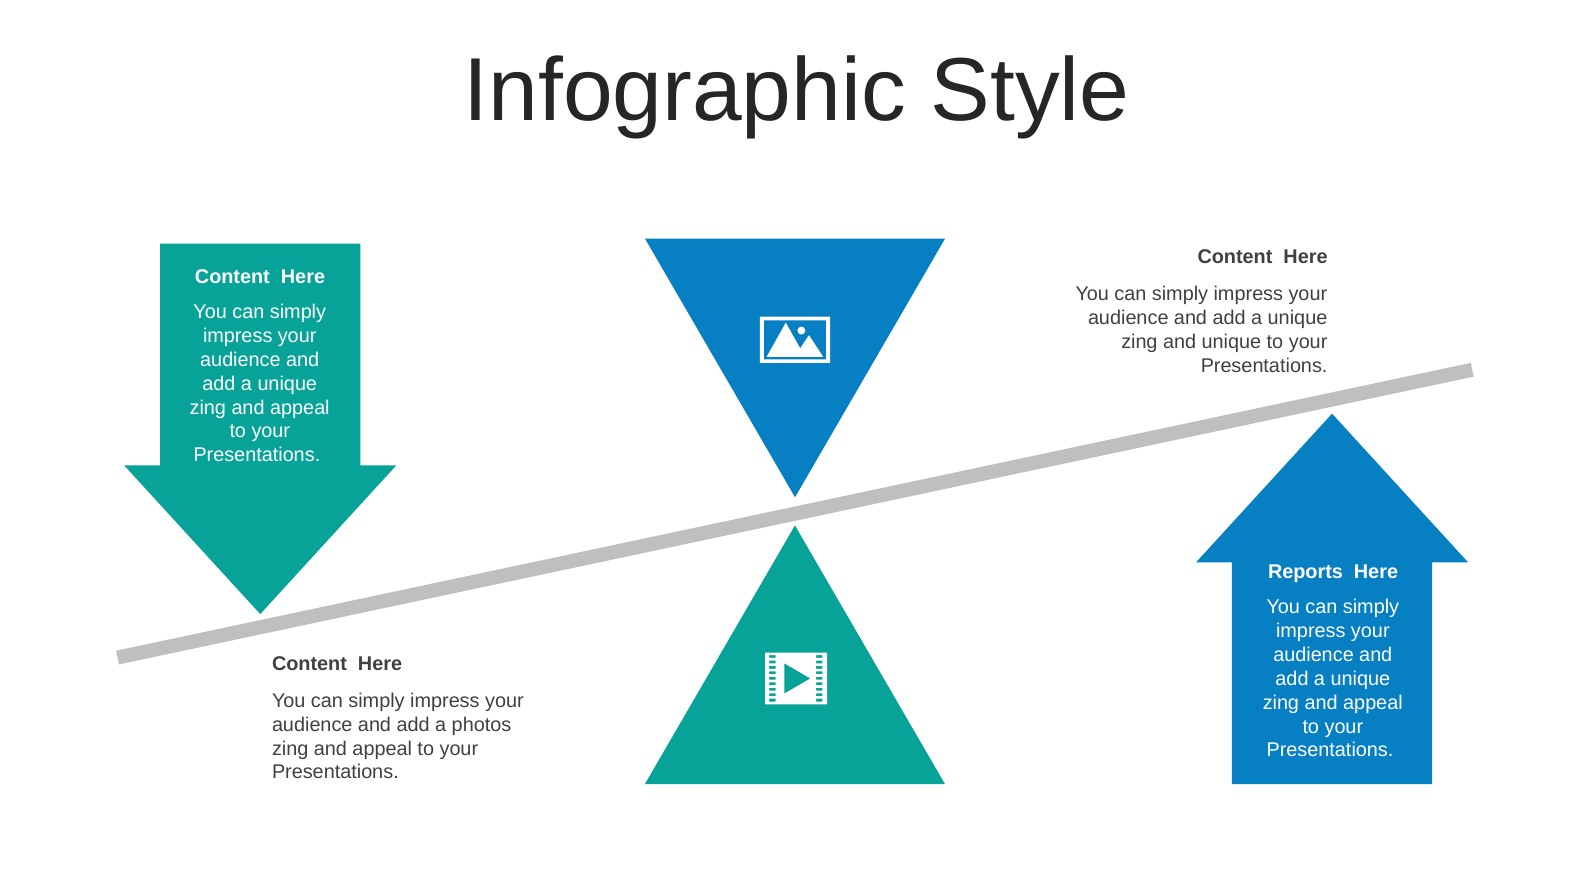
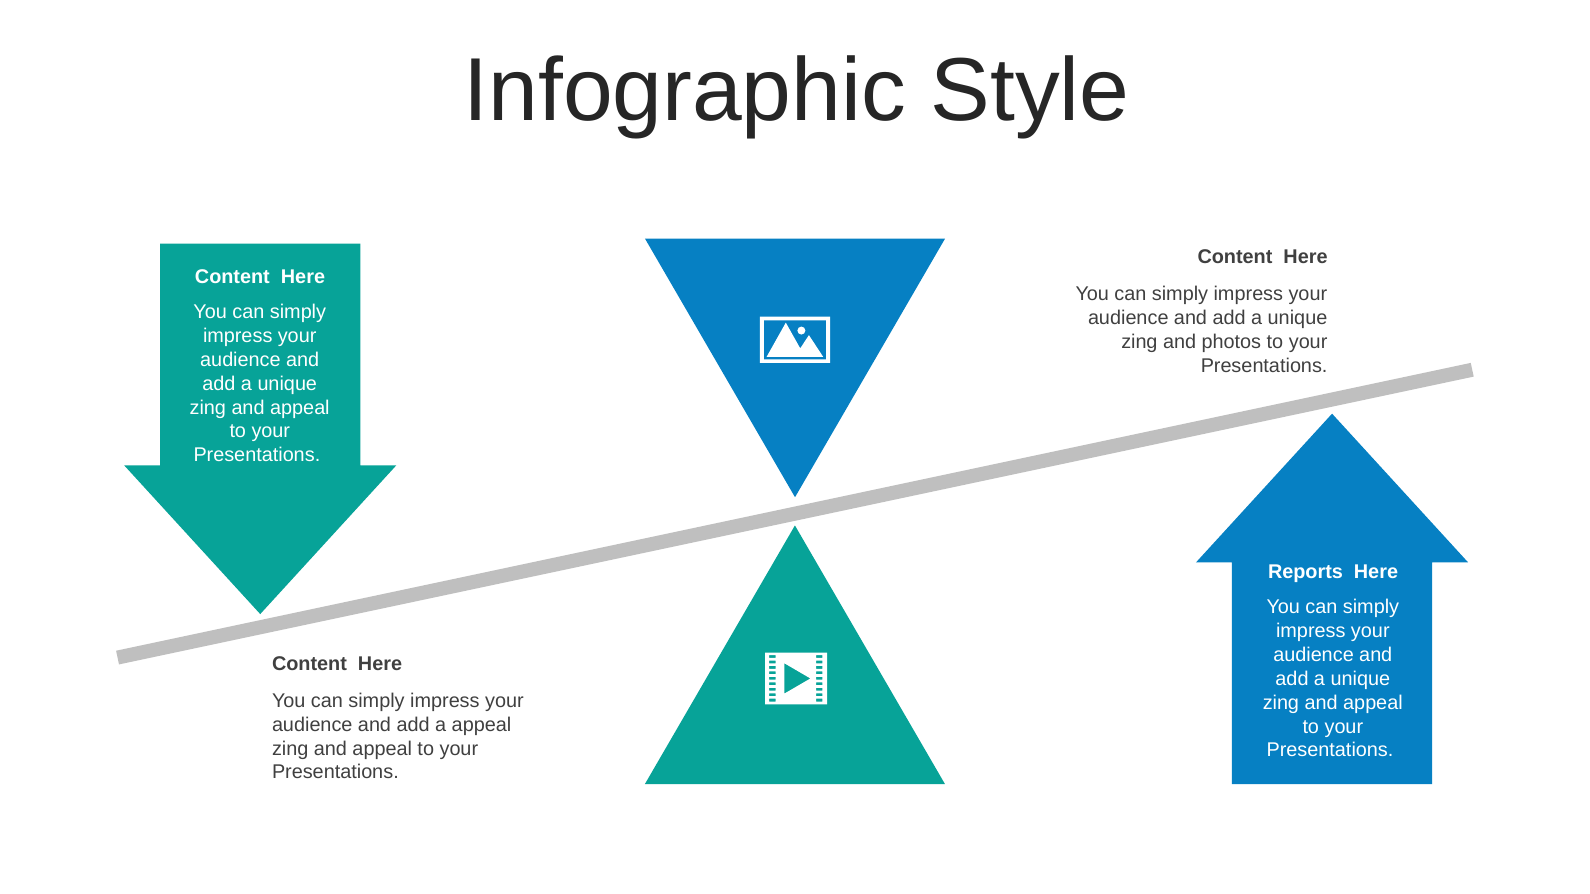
and unique: unique -> photos
a photos: photos -> appeal
